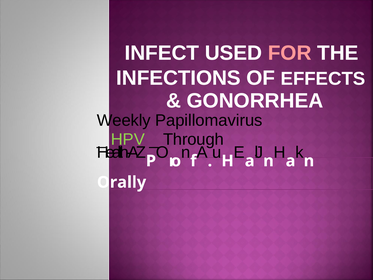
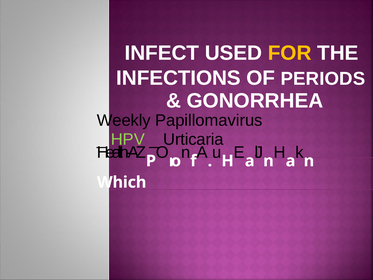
FOR colour: pink -> yellow
EFFECTS: EFFECTS -> PERIODS
Through: Through -> Urticaria
Orally: Orally -> Which
